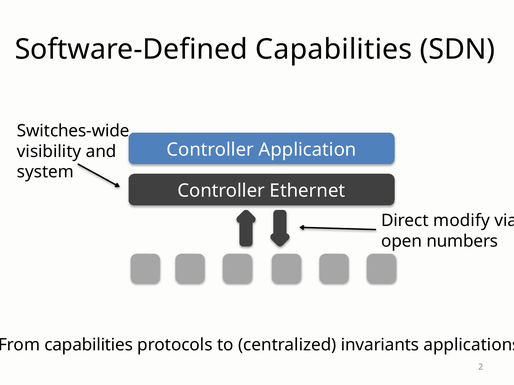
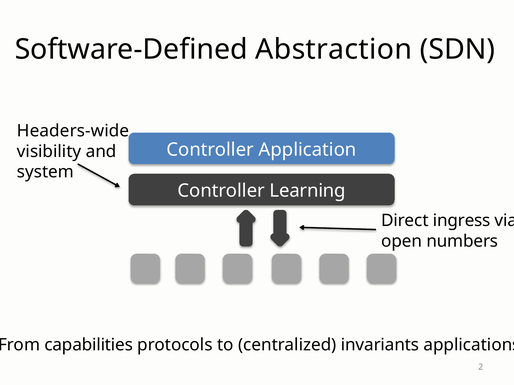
Software-Defined Capabilities: Capabilities -> Abstraction
Switches-wide: Switches-wide -> Headers-wide
Ethernet: Ethernet -> Learning
modify: modify -> ingress
